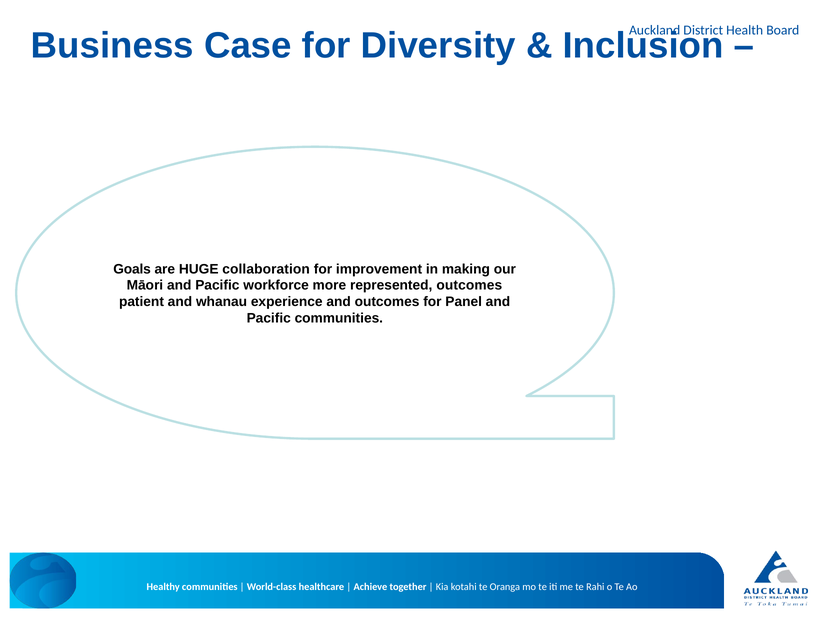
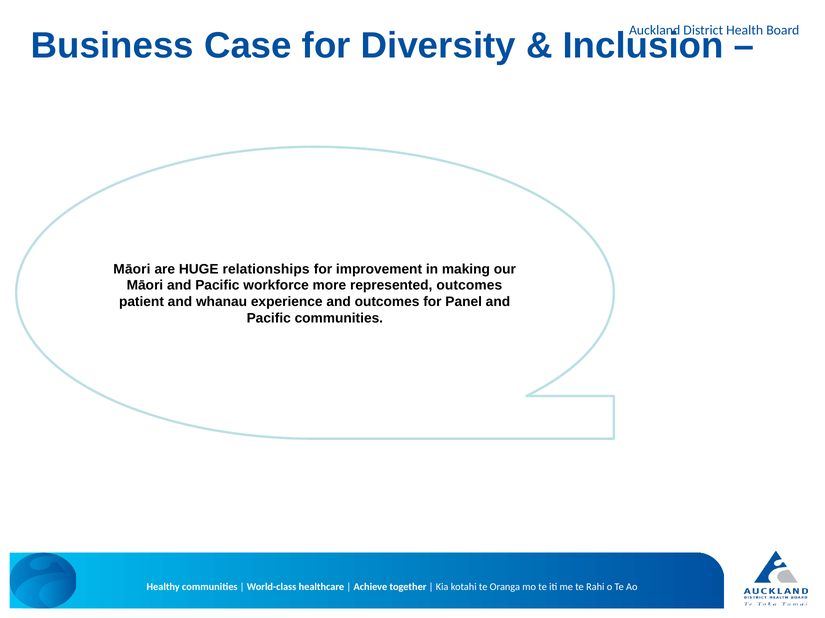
Goals at (132, 269): Goals -> Māori
collaboration: collaboration -> relationships
